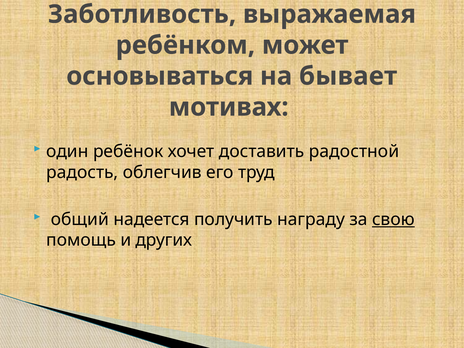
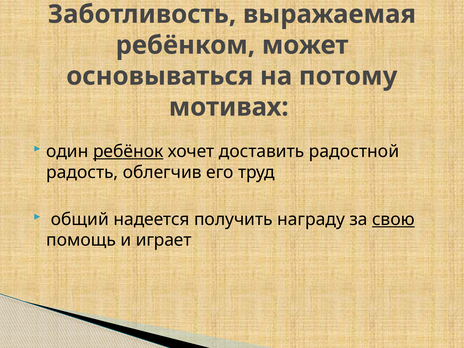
бывает: бывает -> потому
ребёнок underline: none -> present
других: других -> играет
